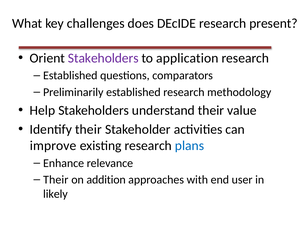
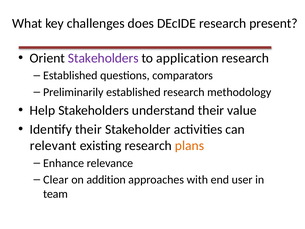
improve: improve -> relevant
plans colour: blue -> orange
Their at (56, 180): Their -> Clear
likely: likely -> team
